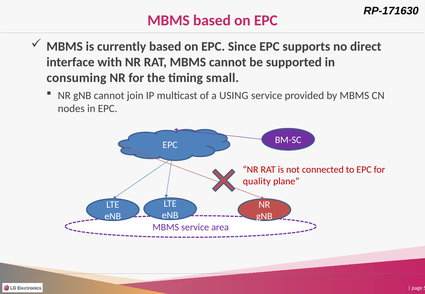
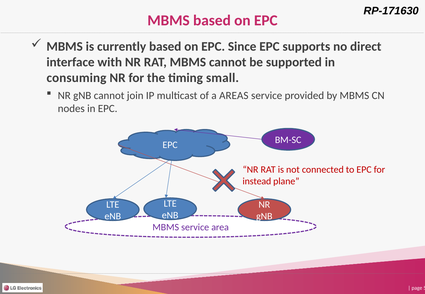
USING: USING -> AREAS
quality: quality -> instead
